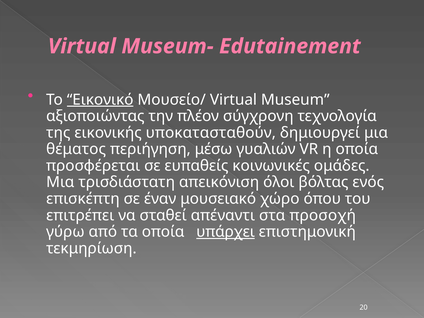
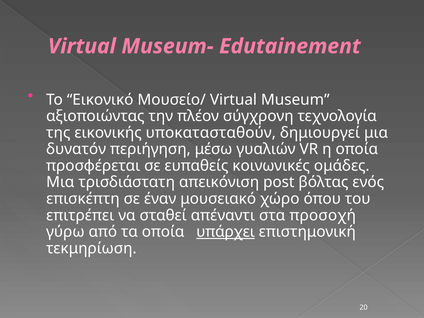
Εικονικό underline: present -> none
θέματος: θέματος -> δυνατόν
όλοι: όλοι -> post
